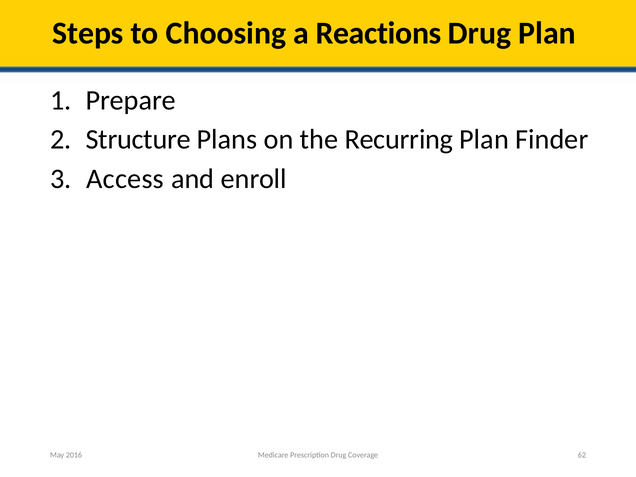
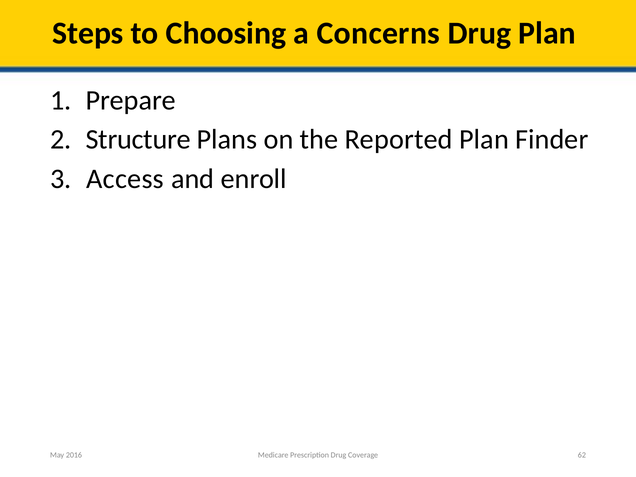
Reactions: Reactions -> Concerns
Recurring: Recurring -> Reported
